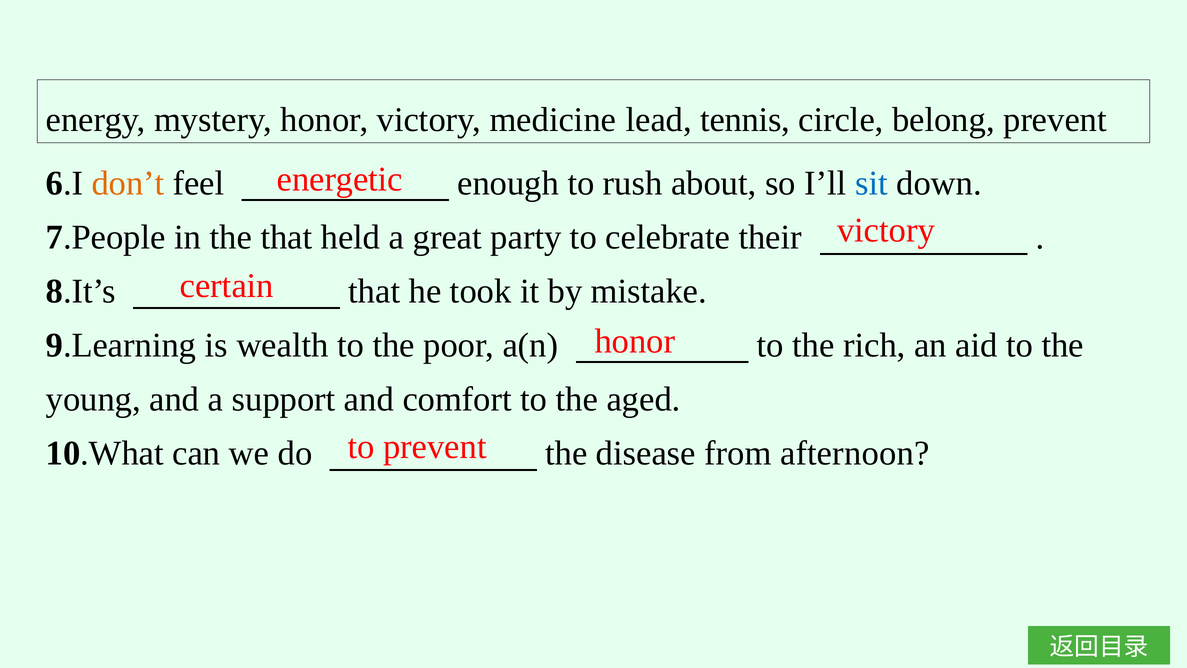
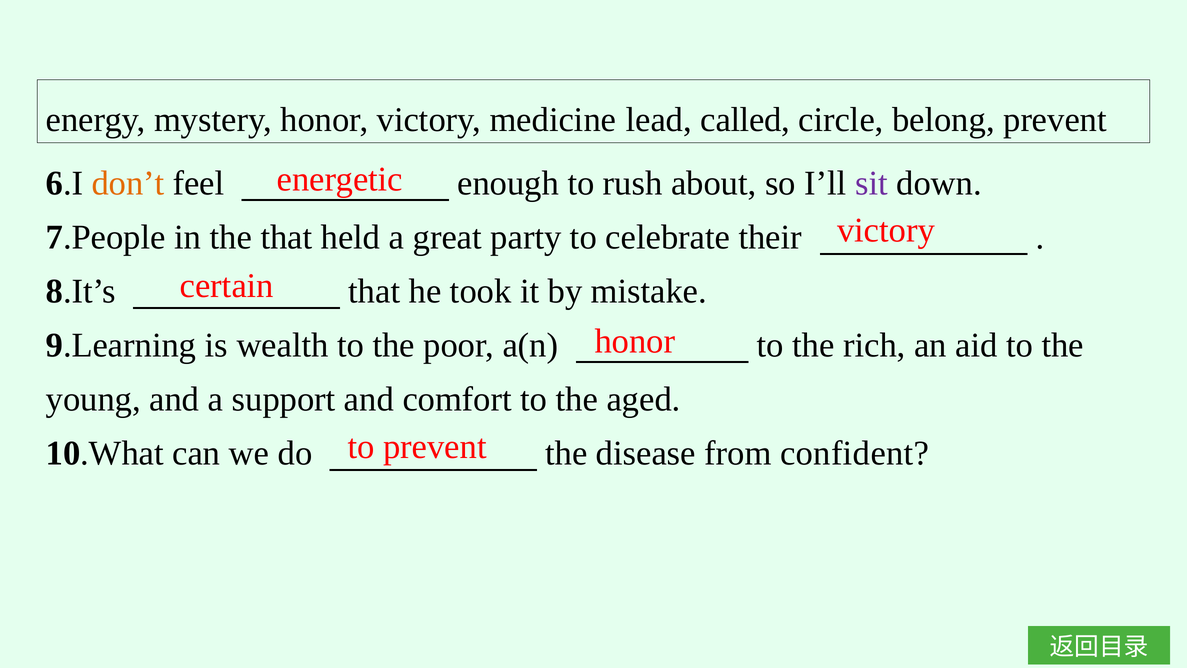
tennis: tennis -> called
sit colour: blue -> purple
afternoon: afternoon -> confident
